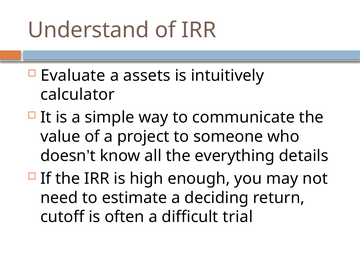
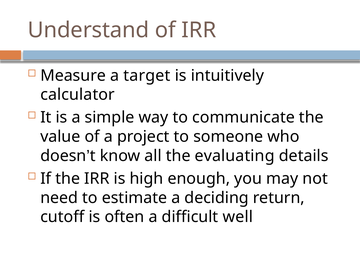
Evaluate: Evaluate -> Measure
assets: assets -> target
everything: everything -> evaluating
trial: trial -> well
